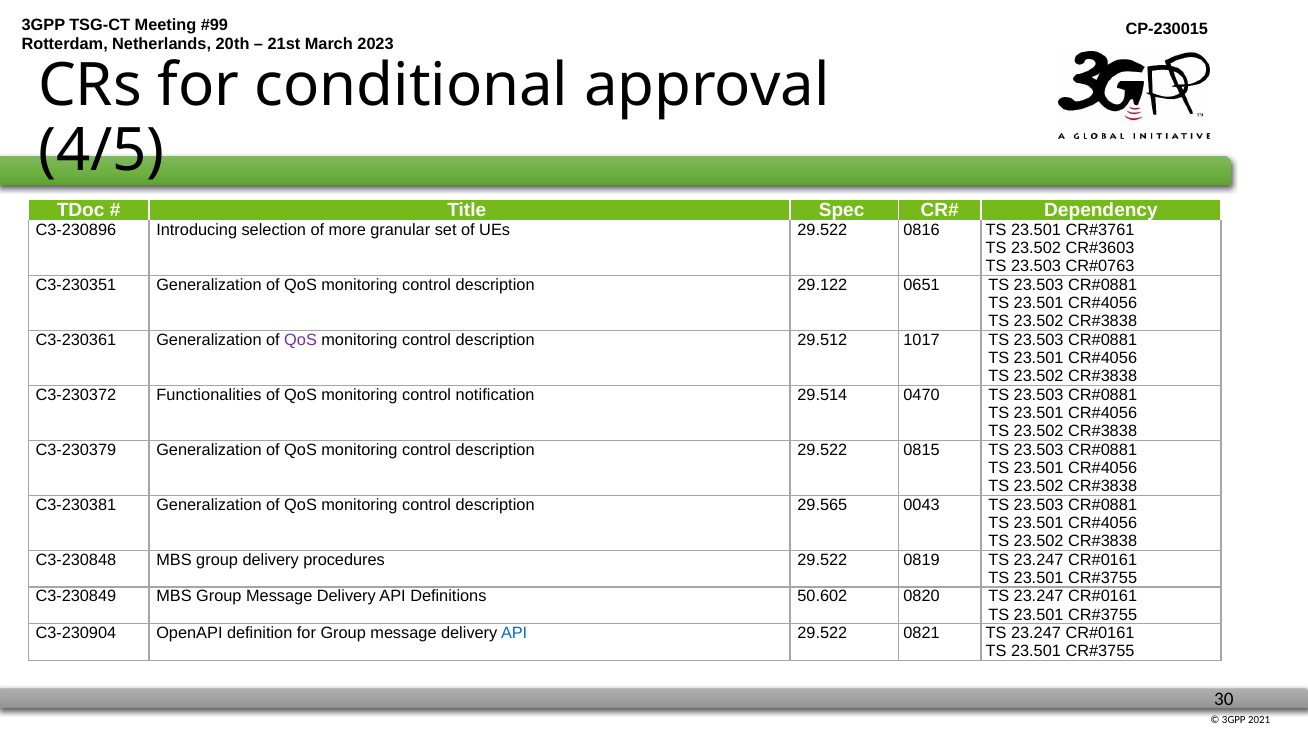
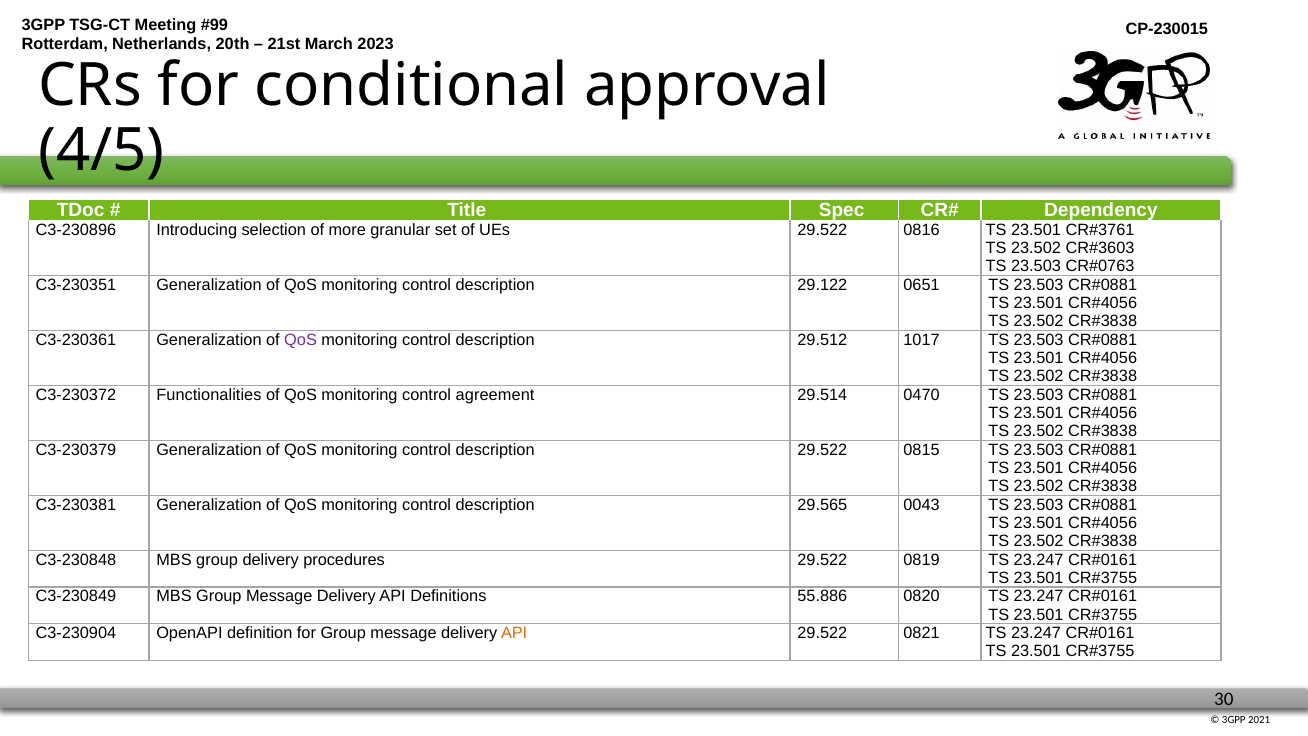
notification: notification -> agreement
50.602: 50.602 -> 55.886
API at (514, 633) colour: blue -> orange
